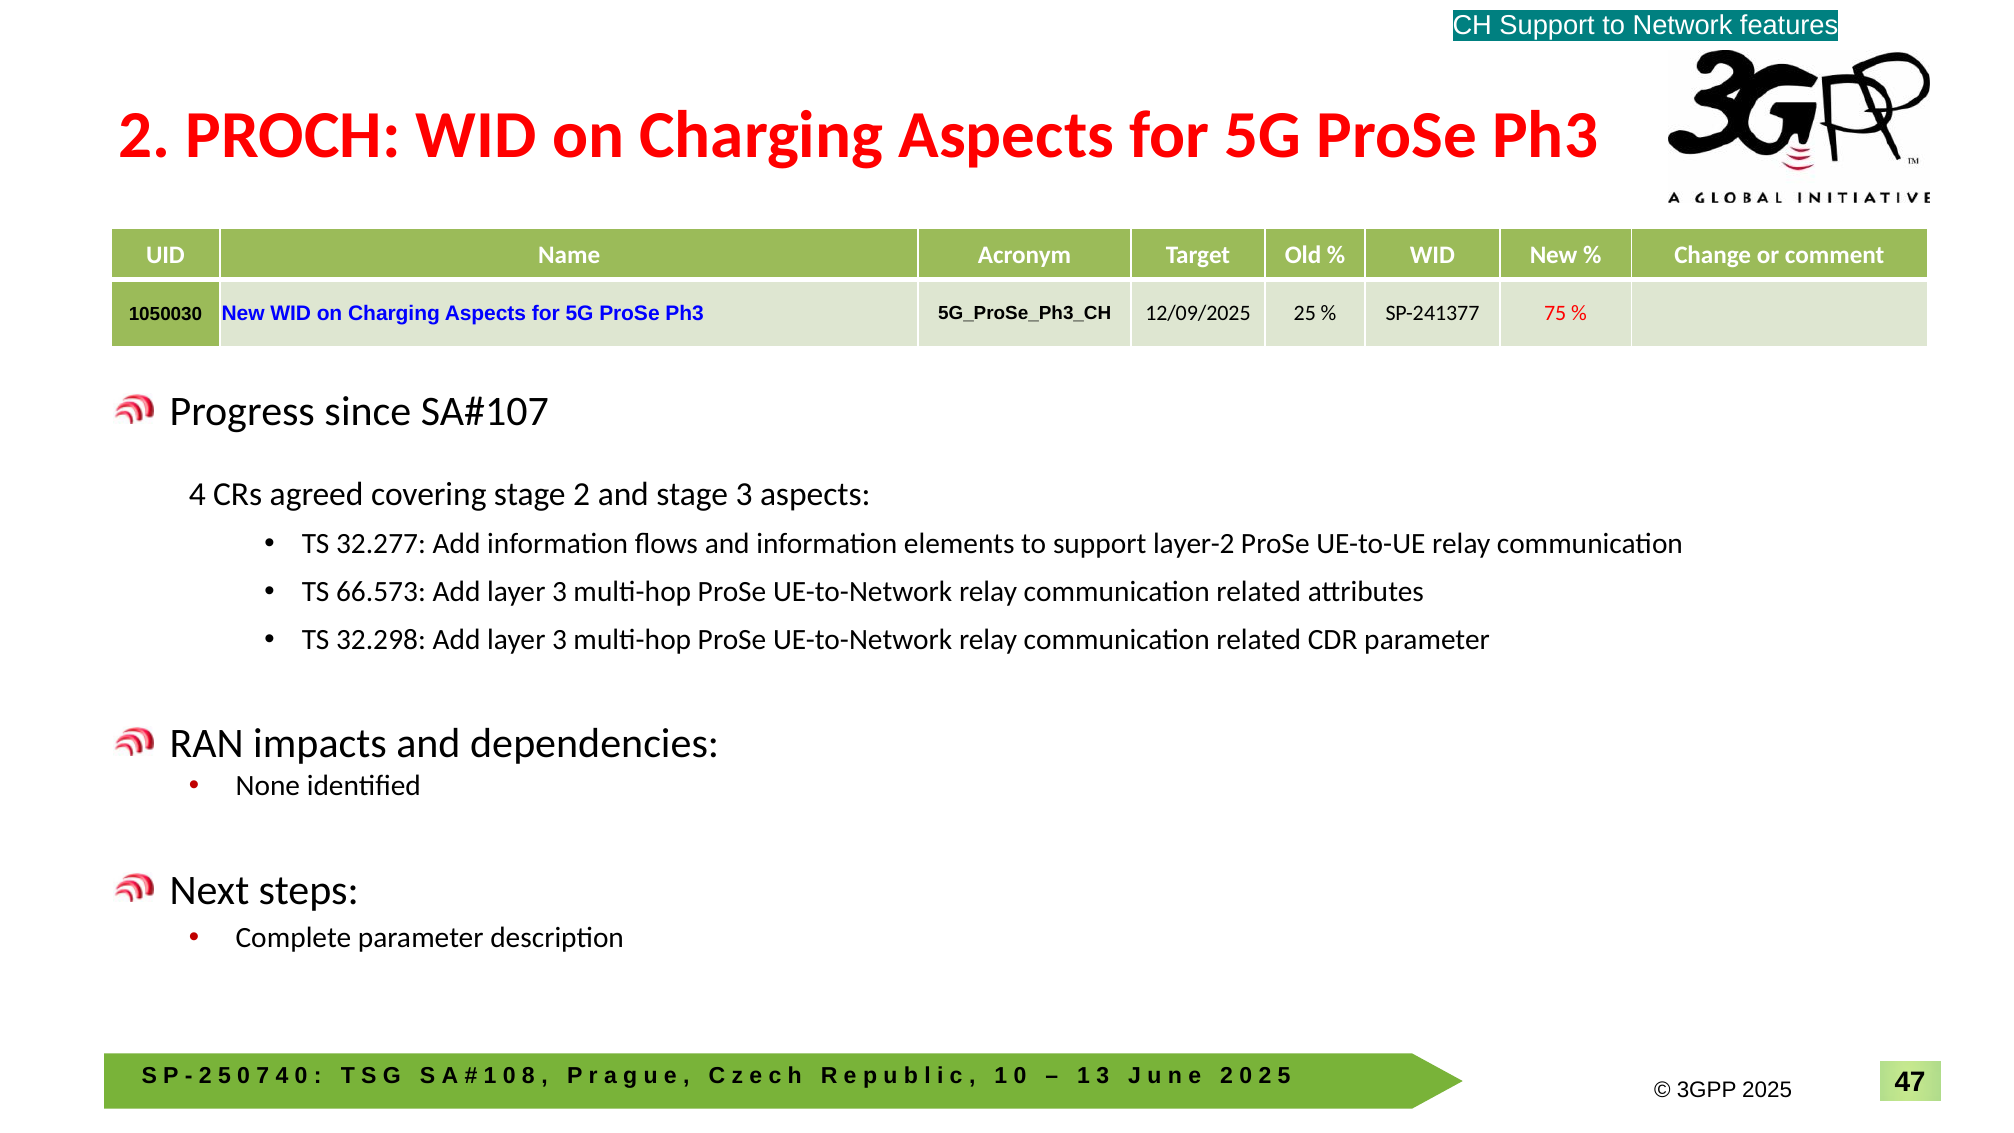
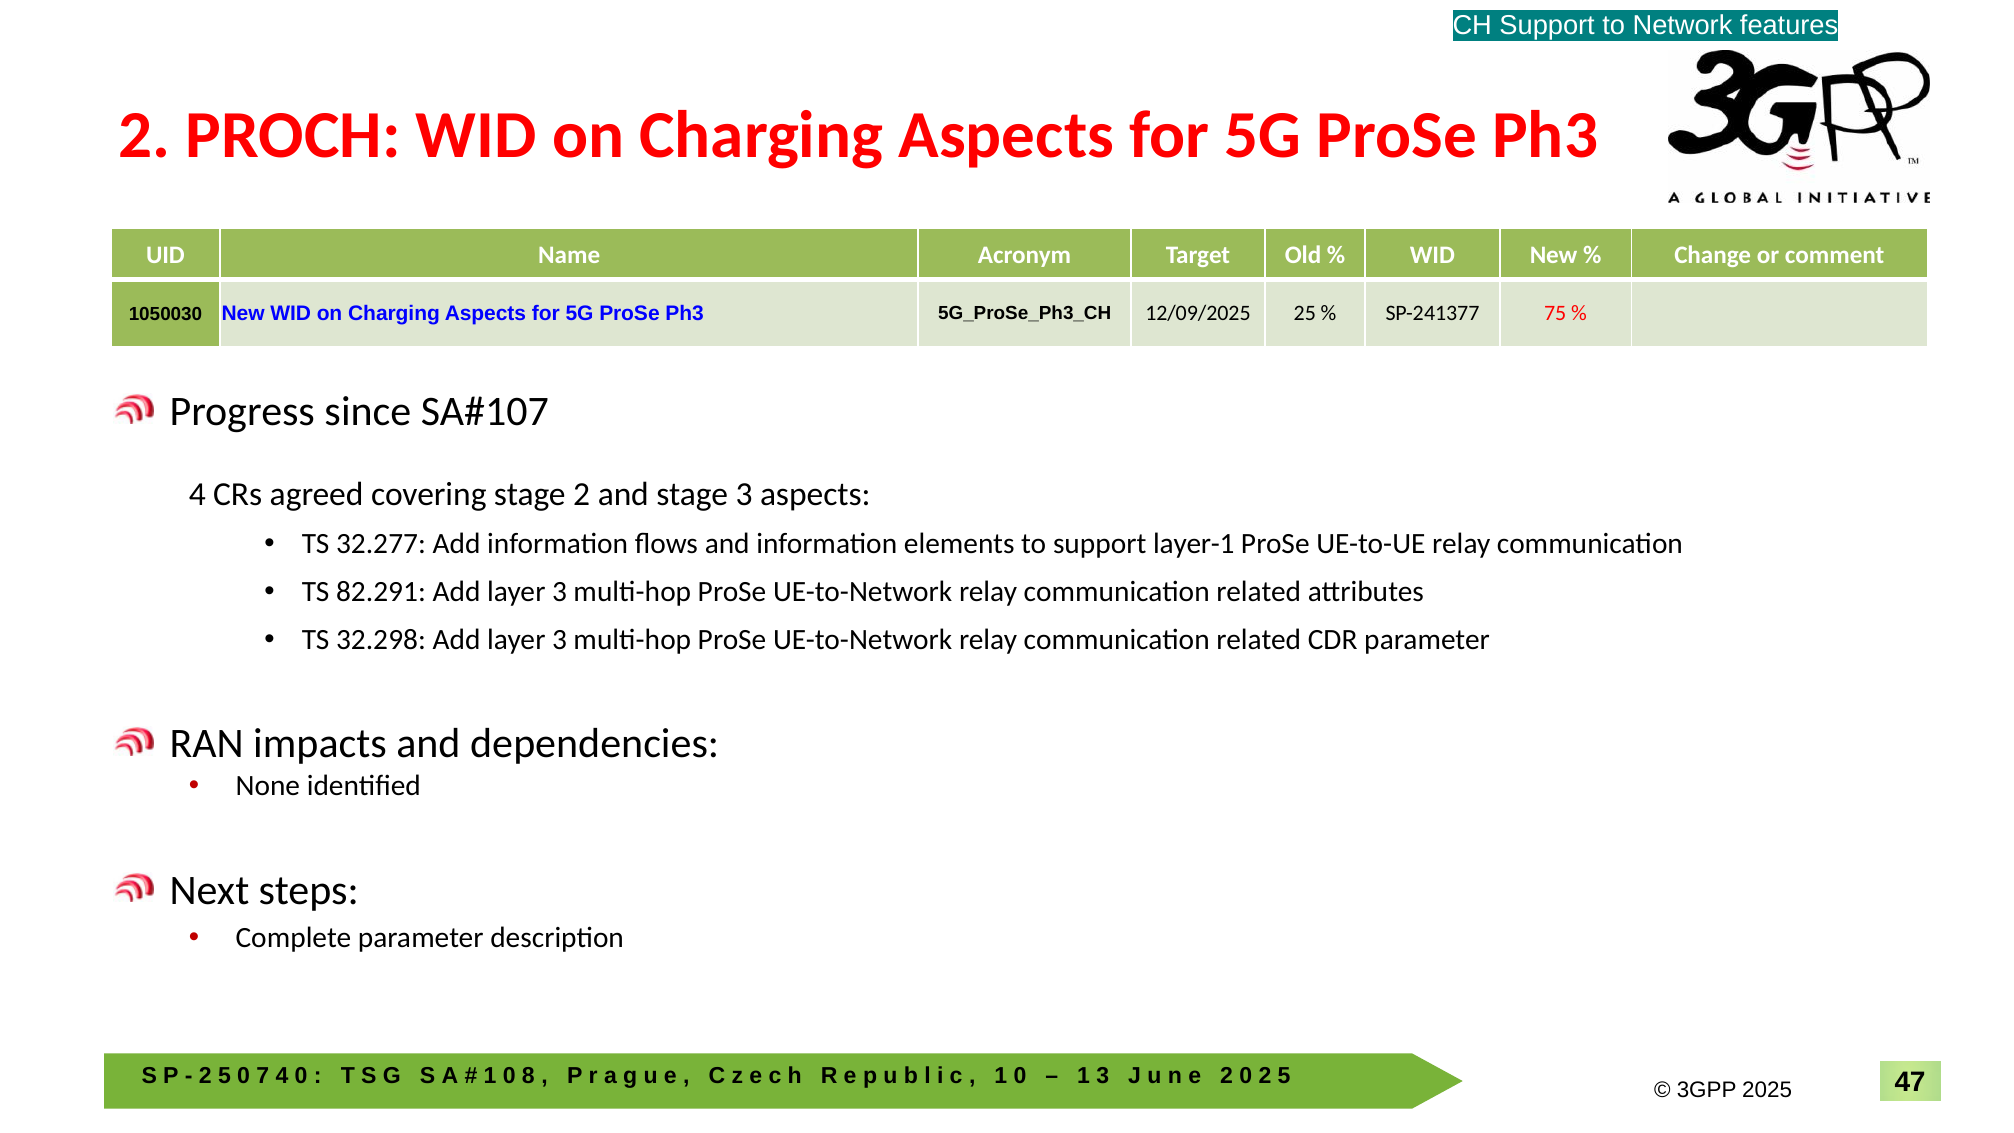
layer-2: layer-2 -> layer-1
66.573: 66.573 -> 82.291
